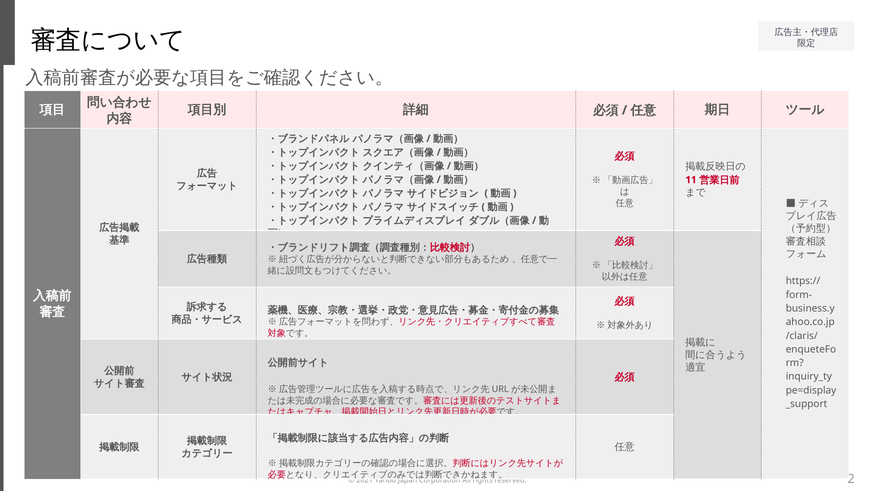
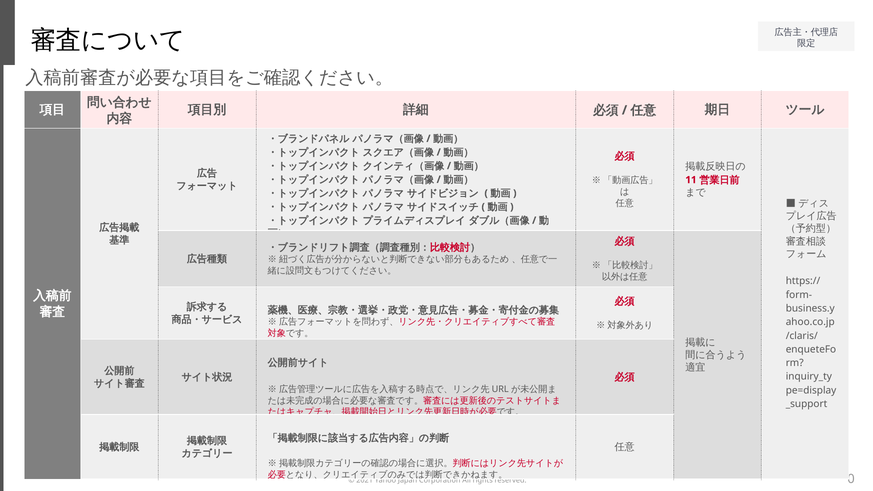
2: 2 -> 0
